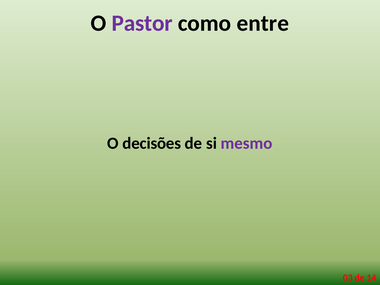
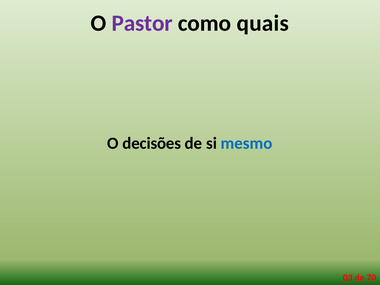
entre: entre -> quais
mesmo colour: purple -> blue
14: 14 -> 70
